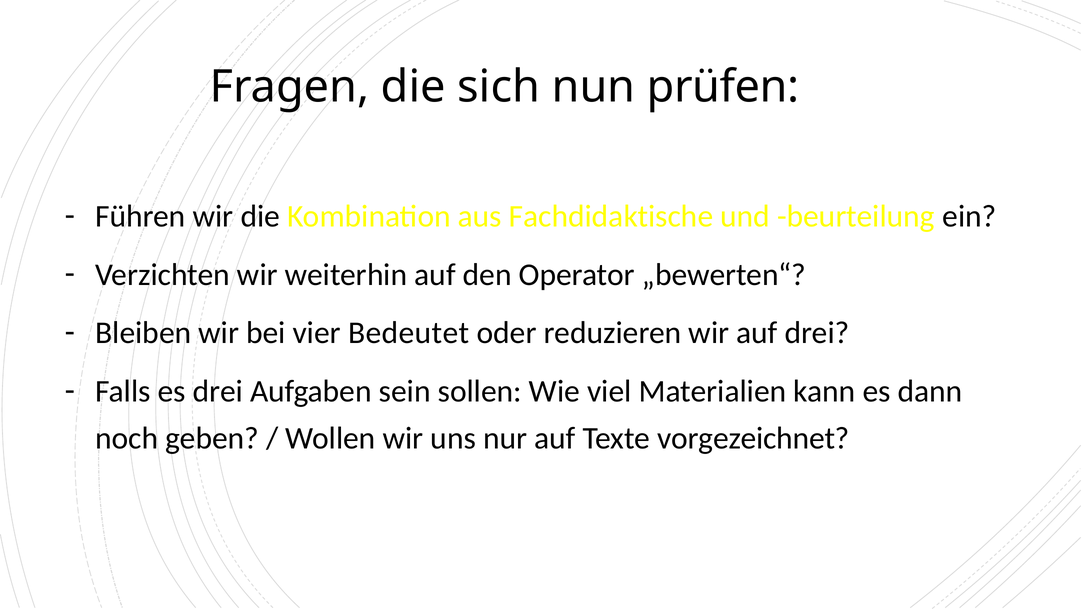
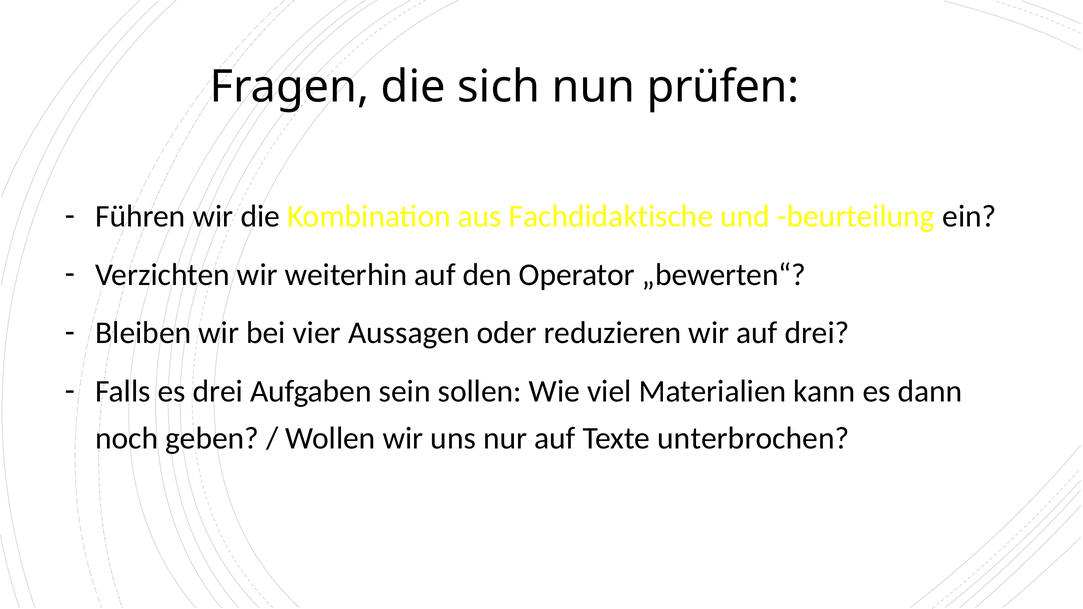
Bedeutet: Bedeutet -> Aussagen
vorgezeichnet: vorgezeichnet -> unterbrochen
